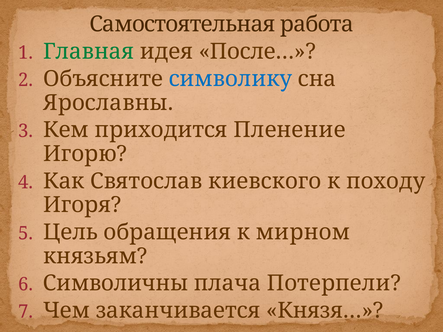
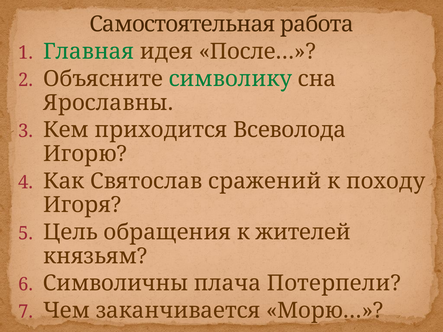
символику colour: blue -> green
Пленение: Пленение -> Всеволода
киевского: киевского -> сражений
мирном: мирном -> жителей
Князя…: Князя… -> Морю…
